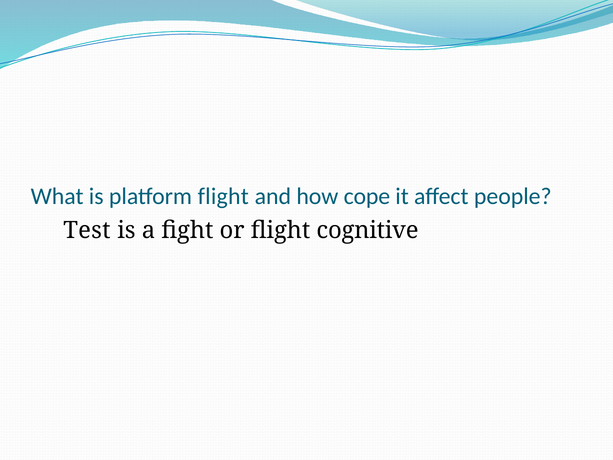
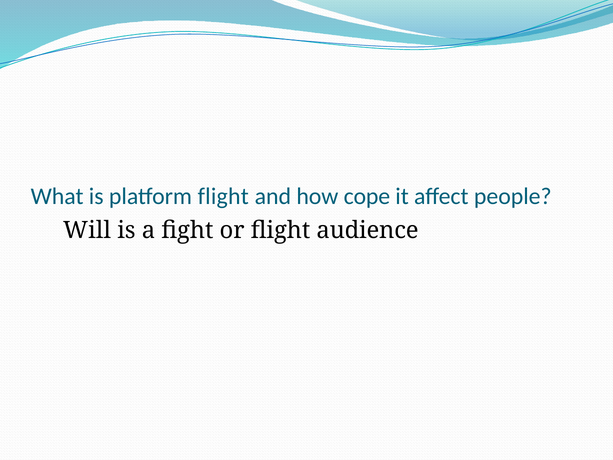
Test: Test -> Will
cognitive: cognitive -> audience
